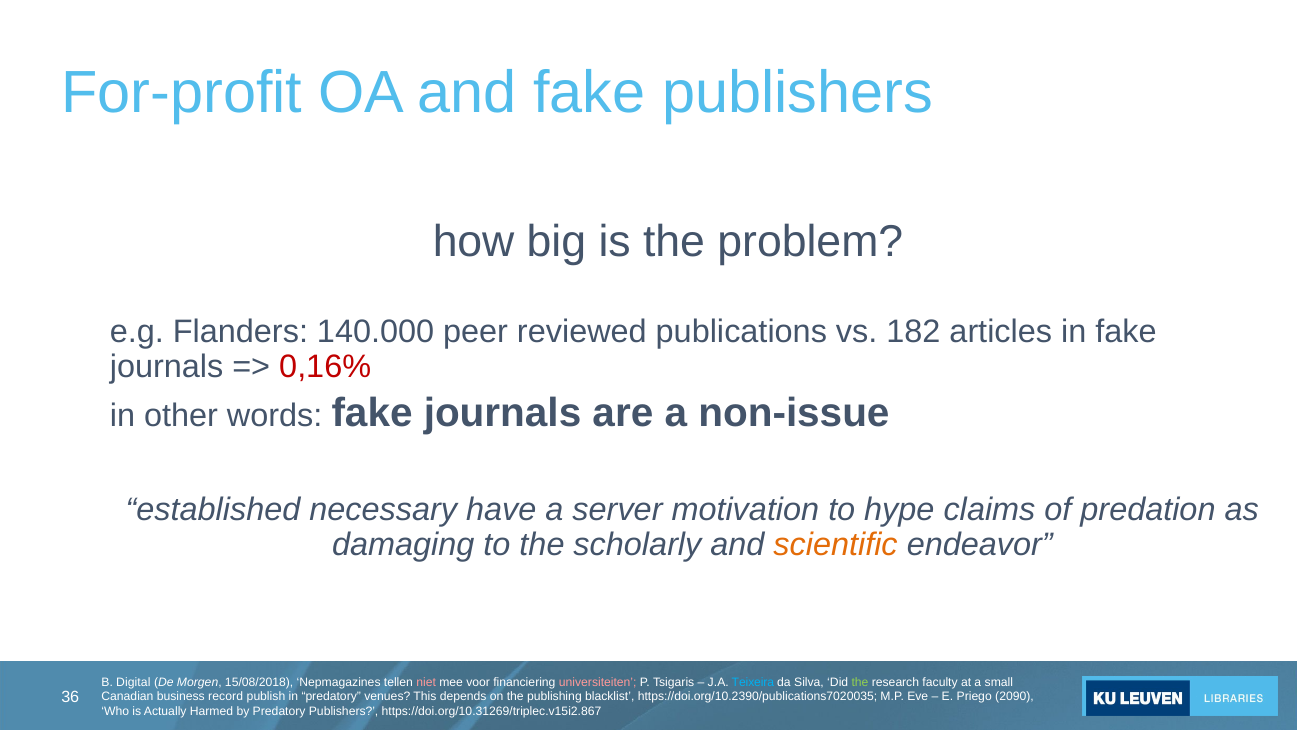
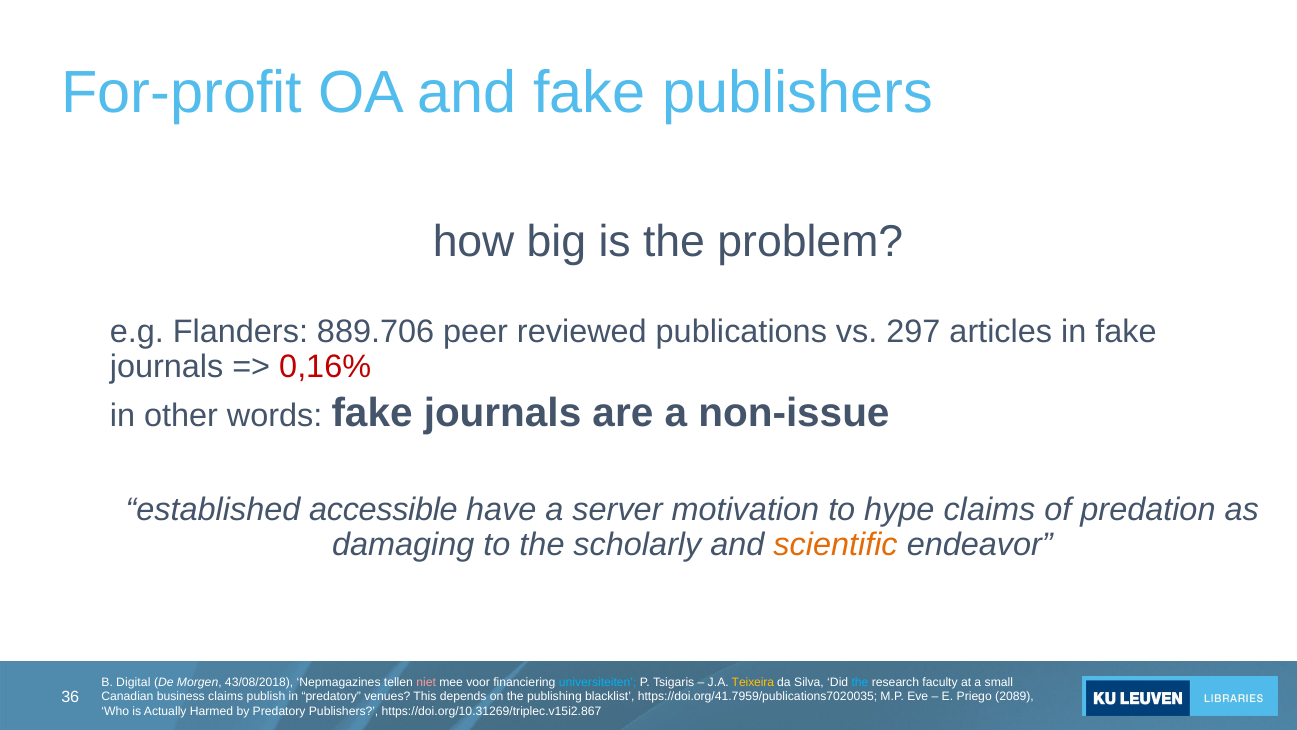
140.000: 140.000 -> 889.706
182: 182 -> 297
necessary: necessary -> accessible
15/08/2018: 15/08/2018 -> 43/08/2018
universiteiten colour: pink -> light blue
Teixeira colour: light blue -> yellow
the at (860, 682) colour: light green -> light blue
business record: record -> claims
https://doi.org/10.2390/publications7020035: https://doi.org/10.2390/publications7020035 -> https://doi.org/41.7959/publications7020035
2090: 2090 -> 2089
